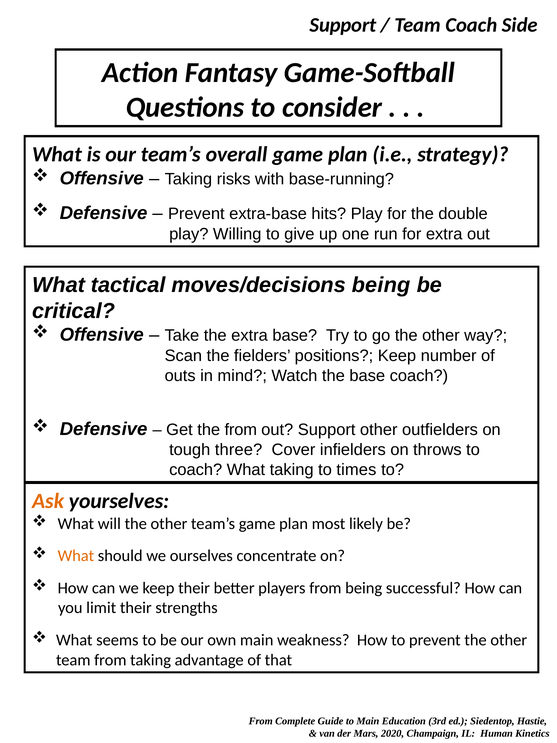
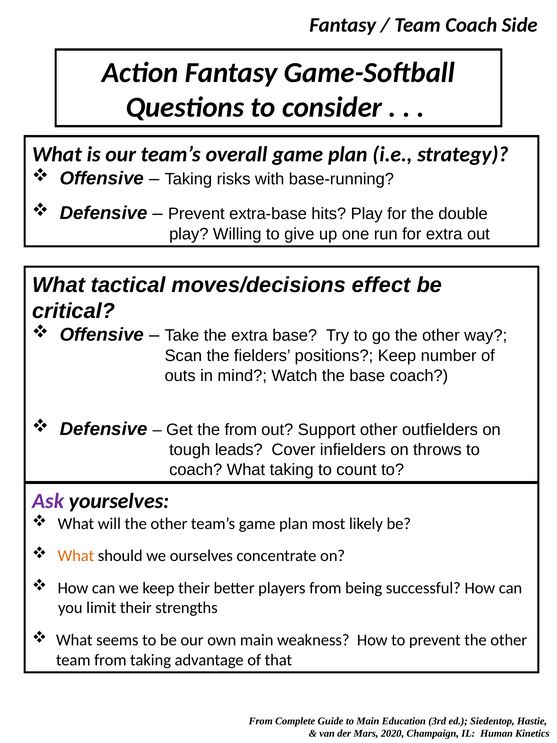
Support at (343, 25): Support -> Fantasy
moves/decisions being: being -> effect
three: three -> leads
times: times -> count
Ask colour: orange -> purple
